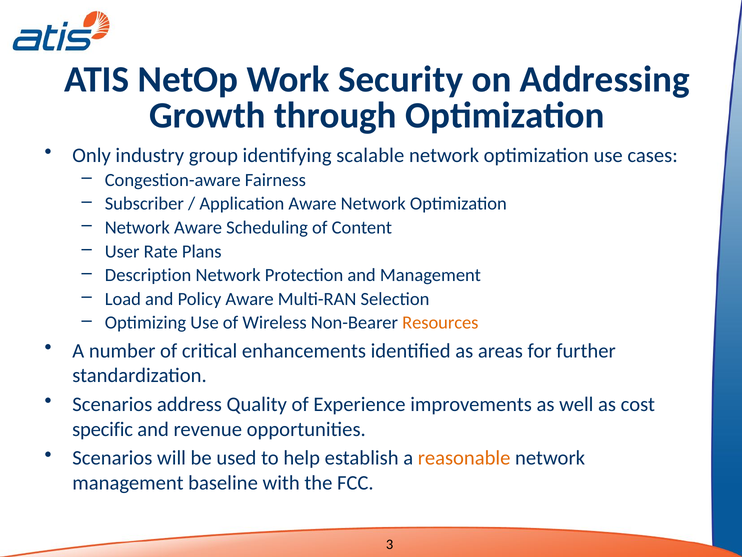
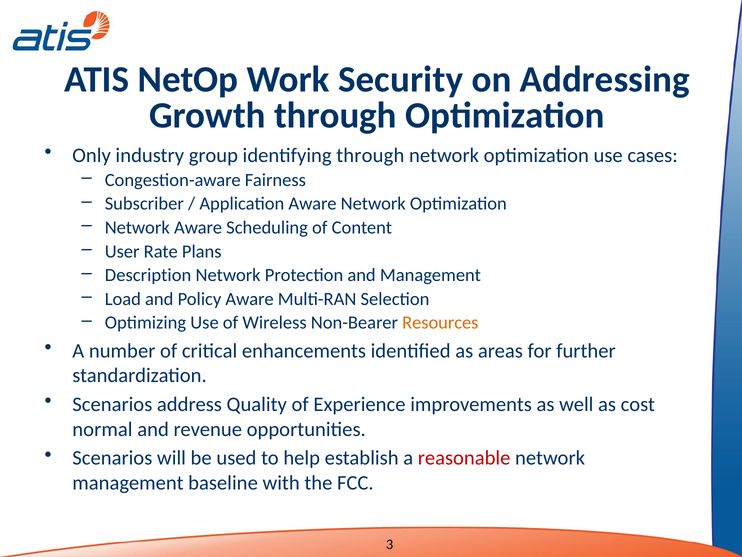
identifying scalable: scalable -> through
specific: specific -> normal
reasonable colour: orange -> red
